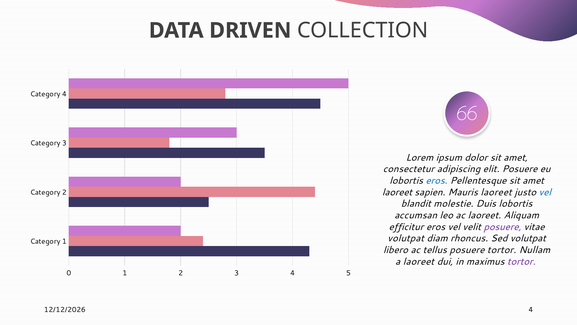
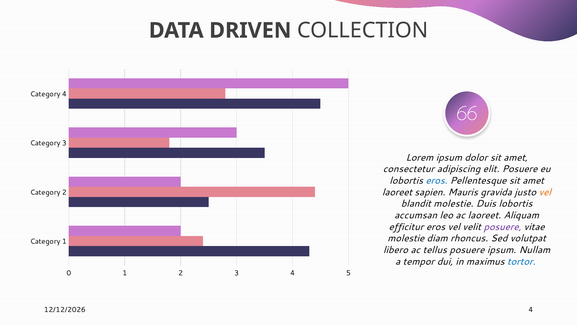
Mauris laoreet: laoreet -> gravida
vel at (545, 192) colour: blue -> orange
volutpat at (406, 238): volutpat -> molestie
posuere tortor: tortor -> ipsum
a laoreet: laoreet -> tempor
tortor at (521, 261) colour: purple -> blue
